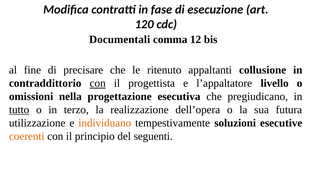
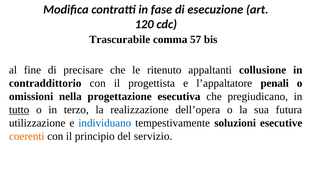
Documentali: Documentali -> Trascurabile
12: 12 -> 57
con at (98, 83) underline: present -> none
livello: livello -> penali
individuano colour: orange -> blue
seguenti: seguenti -> servizio
